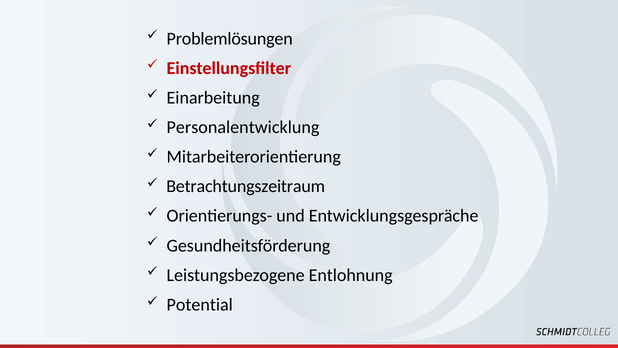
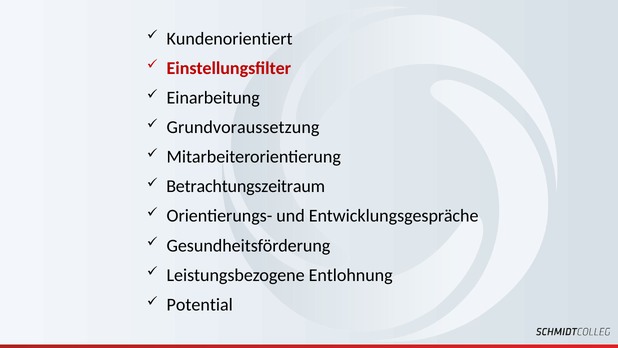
Problemlösungen: Problemlösungen -> Kundenorientiert
Personalentwicklung: Personalentwicklung -> Grundvoraussetzung
